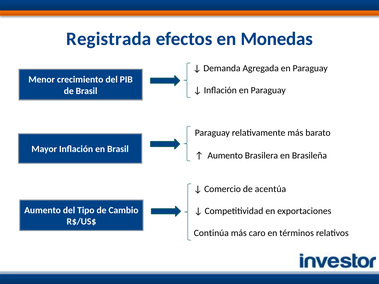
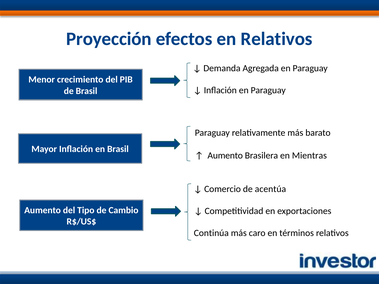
Registrada: Registrada -> Proyección
en Monedas: Monedas -> Relativos
Brasileña: Brasileña -> Mientras
